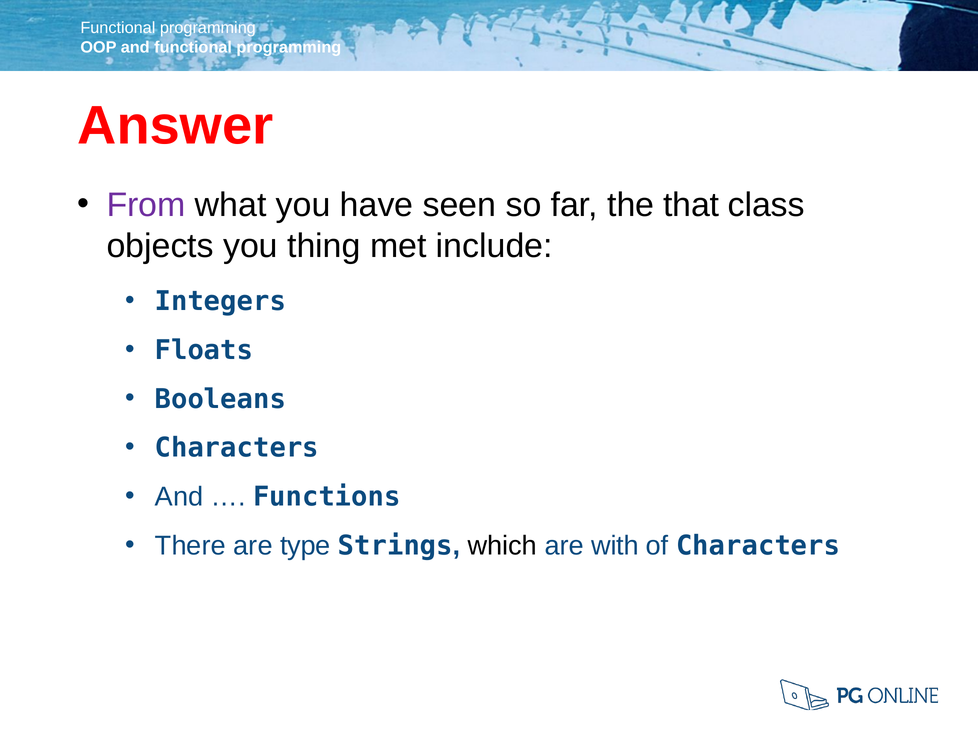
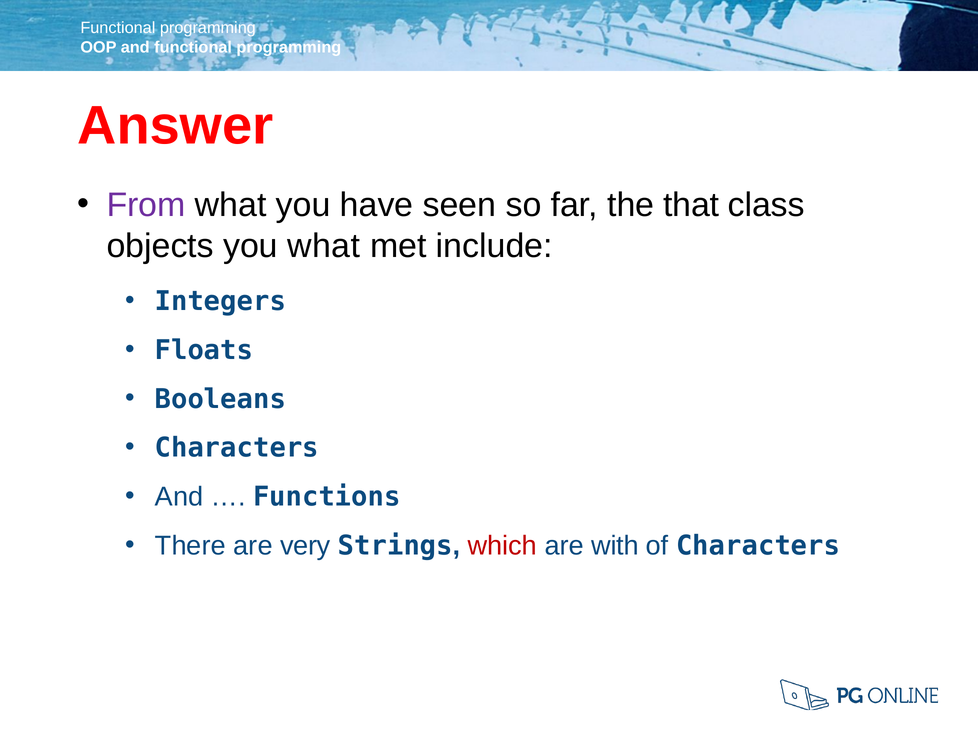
you thing: thing -> what
type: type -> very
which colour: black -> red
